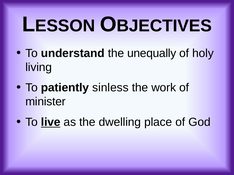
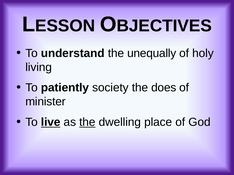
sinless: sinless -> society
work: work -> does
the at (87, 122) underline: none -> present
